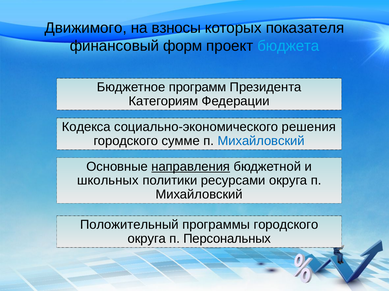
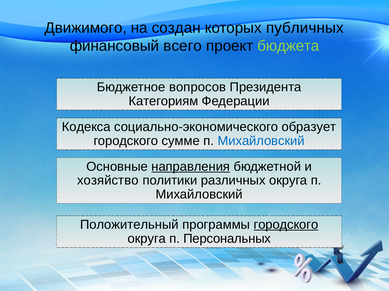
взносы: взносы -> создан
показателя: показателя -> публичных
форм: форм -> всего
бюджета colour: light blue -> light green
программ: программ -> вопросов
решения: решения -> образует
школьных: школьных -> хозяйство
ресурсами: ресурсами -> различных
городского at (286, 225) underline: none -> present
